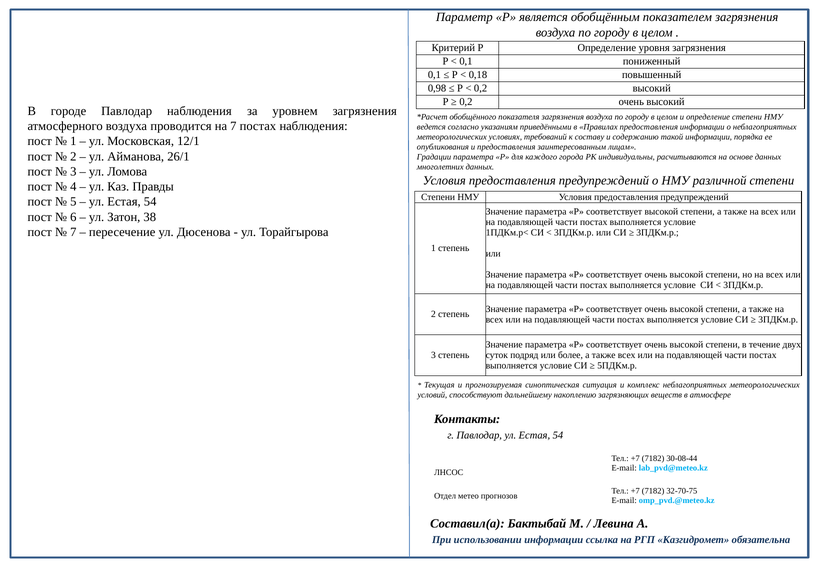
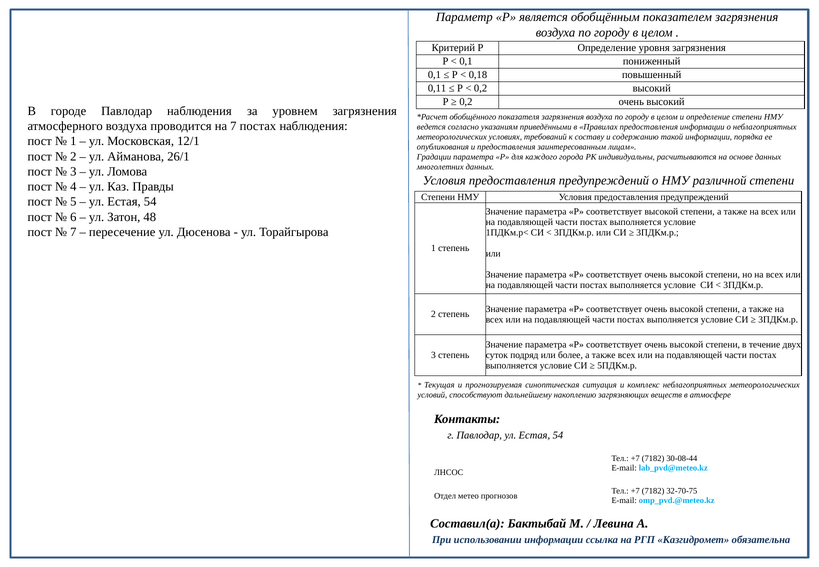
0,98: 0,98 -> 0,11
38: 38 -> 48
